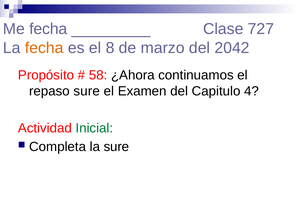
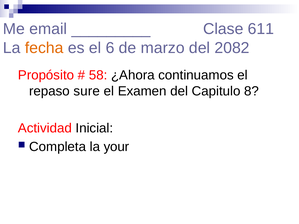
Me fecha: fecha -> email
727: 727 -> 611
8: 8 -> 6
2042: 2042 -> 2082
4: 4 -> 8
Inicial colour: green -> black
la sure: sure -> your
